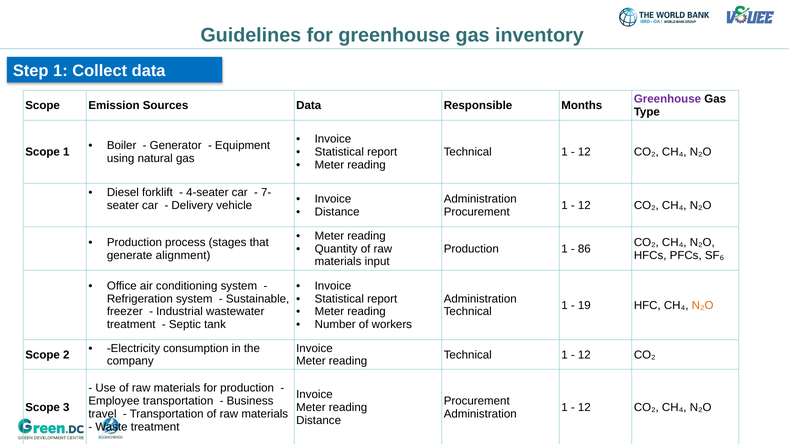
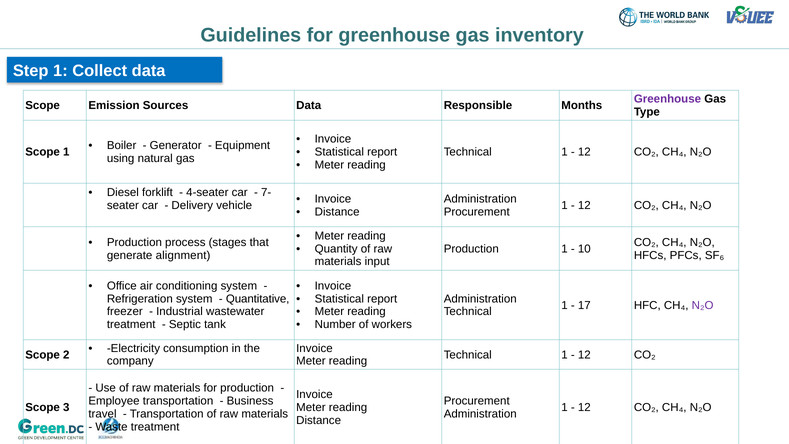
86: 86 -> 10
Sustainable: Sustainable -> Quantitative
19: 19 -> 17
N₂O at (703, 305) colour: orange -> purple
